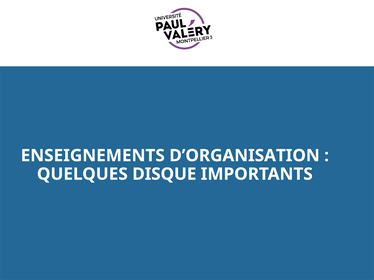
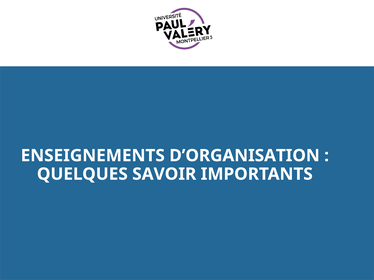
DISQUE: DISQUE -> SAVOIR
